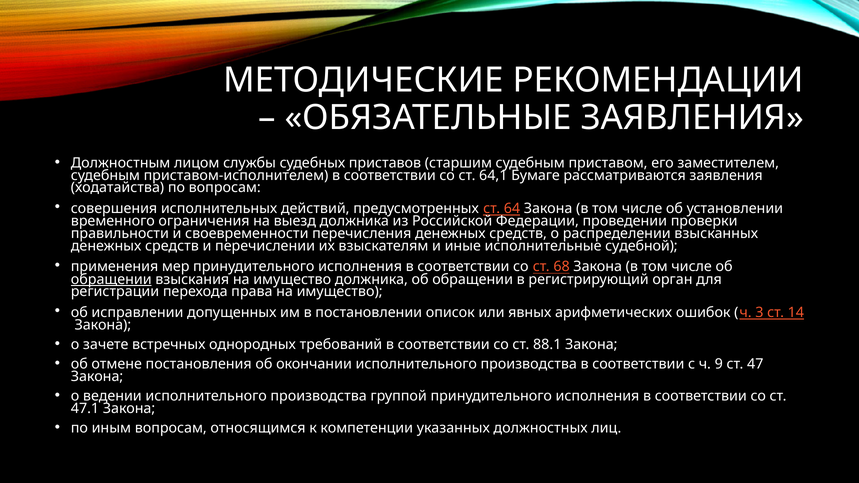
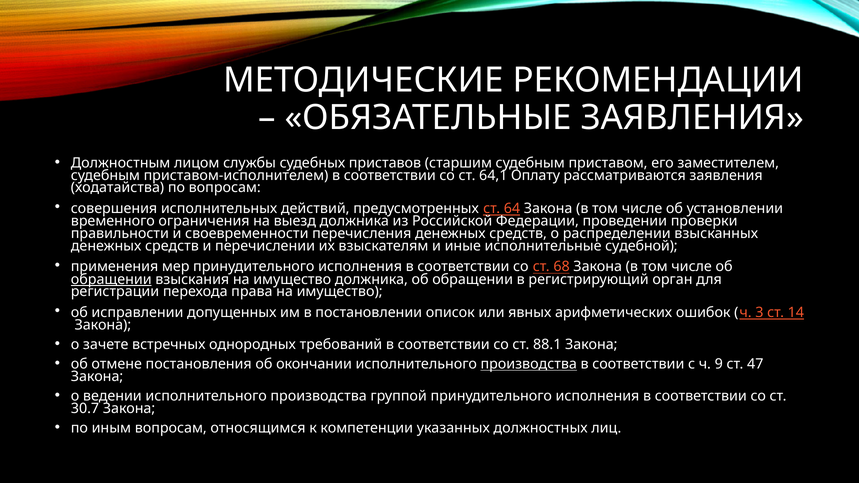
Бумаге: Бумаге -> Оплату
производства at (529, 364) underline: none -> present
47.1: 47.1 -> 30.7
